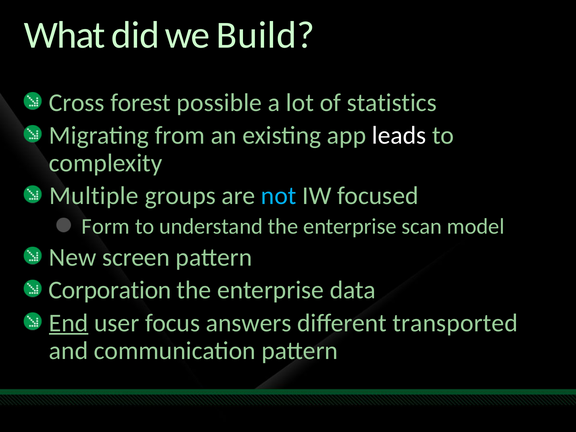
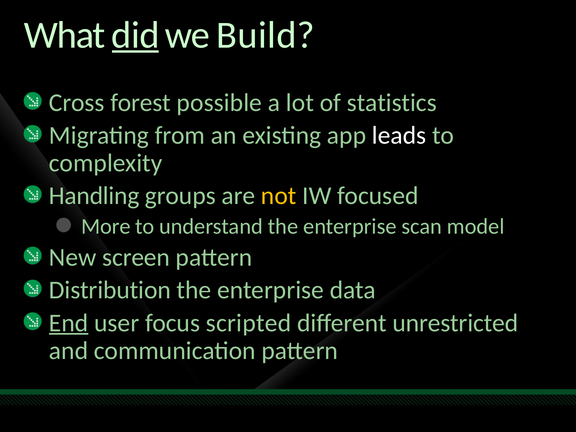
did underline: none -> present
Multiple: Multiple -> Handling
not colour: light blue -> yellow
Form: Form -> More
Corporation: Corporation -> Distribution
answers: answers -> scripted
transported: transported -> unrestricted
